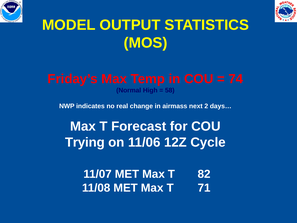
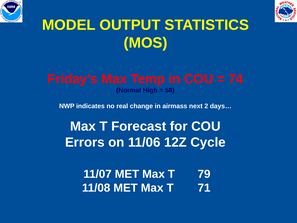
Trying: Trying -> Errors
82: 82 -> 79
